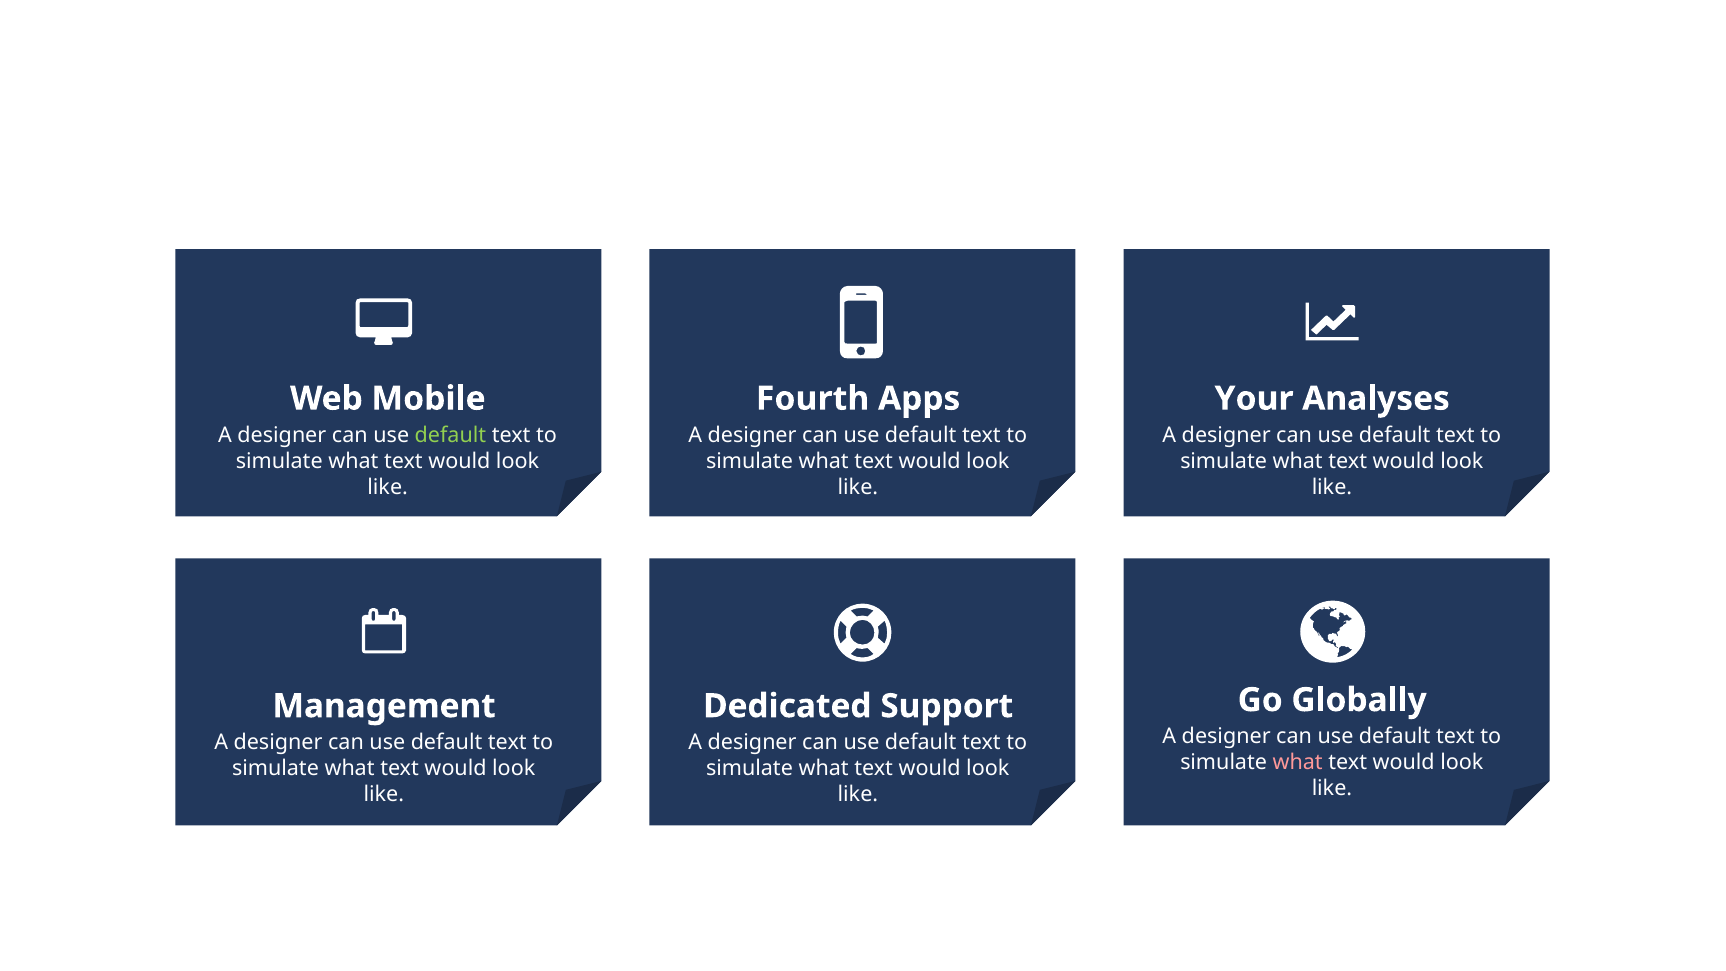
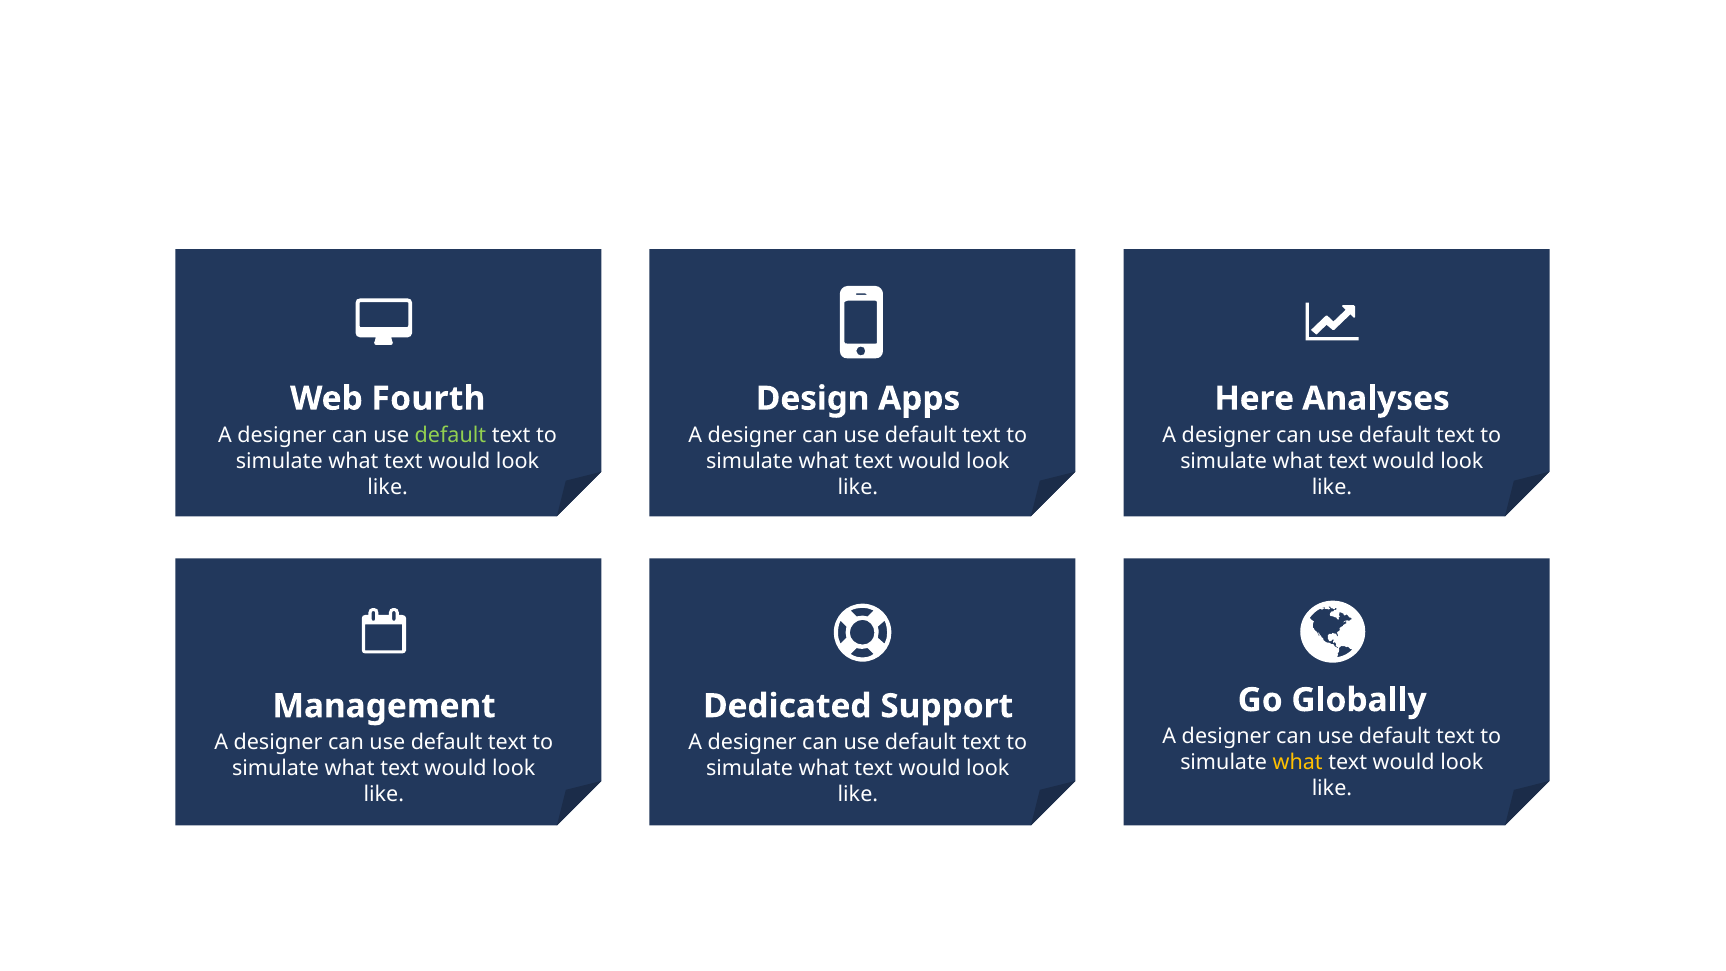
Mobile: Mobile -> Fourth
Fourth: Fourth -> Design
Your: Your -> Here
what at (1298, 762) colour: pink -> yellow
